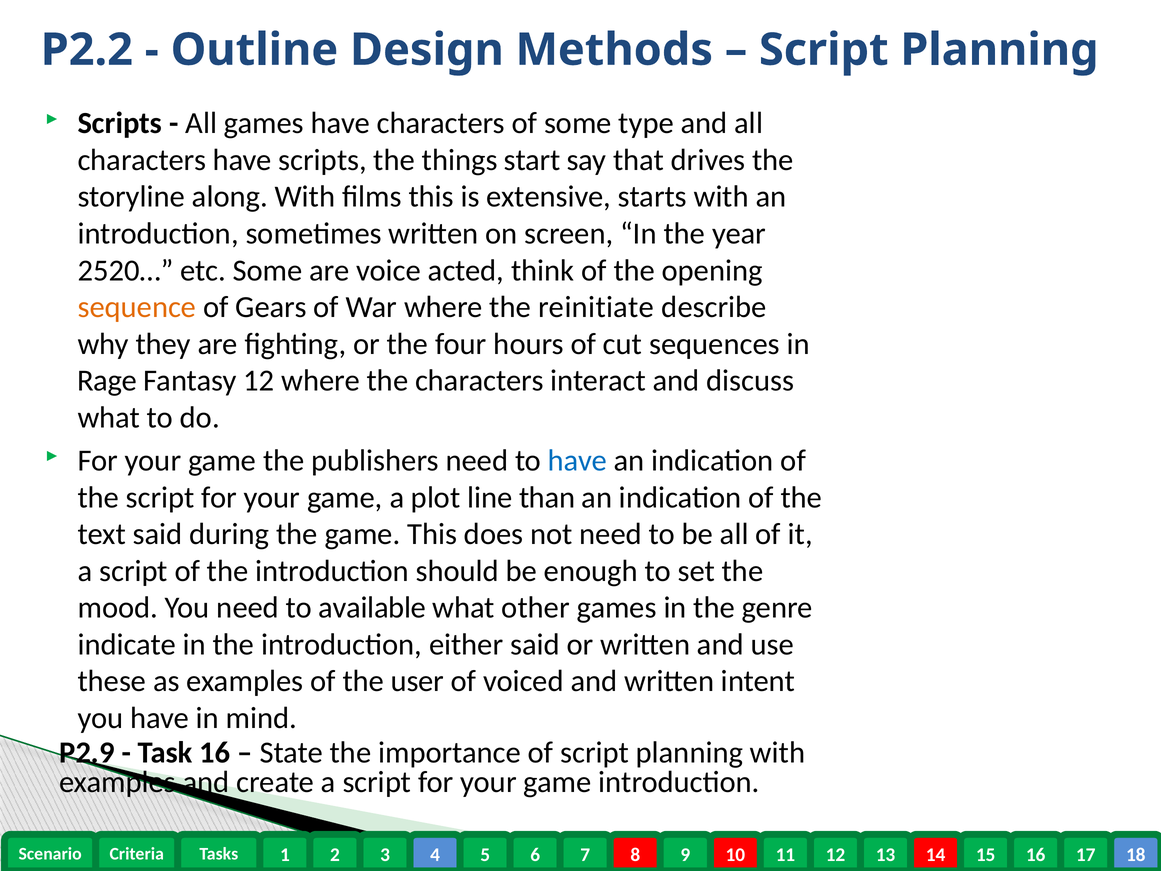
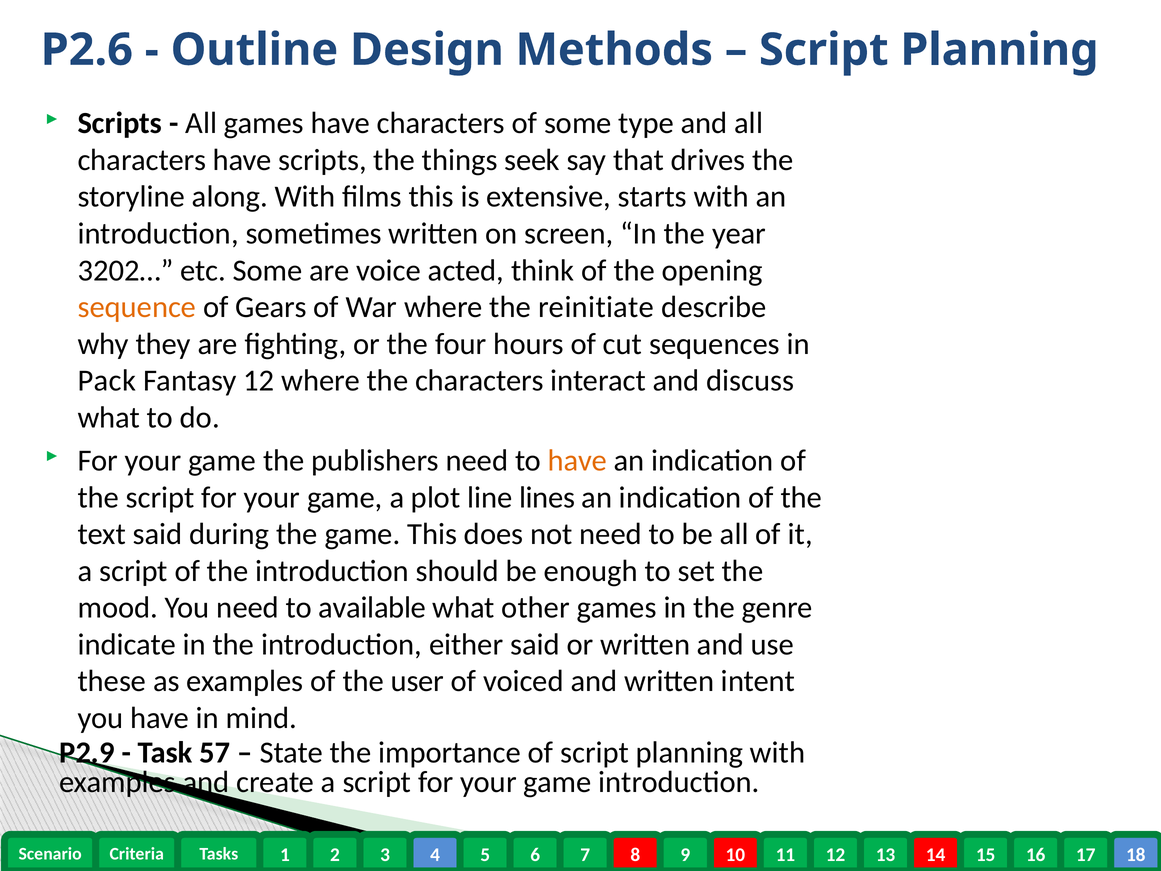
P2.2: P2.2 -> P2.6
start: start -> seek
2520…: 2520… -> 3202…
Rage: Rage -> Pack
have at (577, 461) colour: blue -> orange
than: than -> lines
Task 16: 16 -> 57
